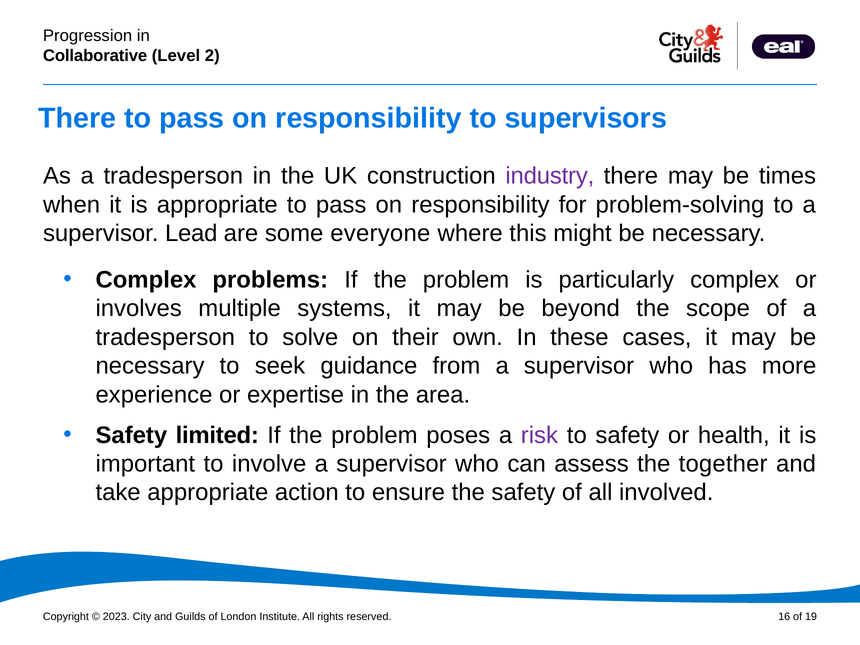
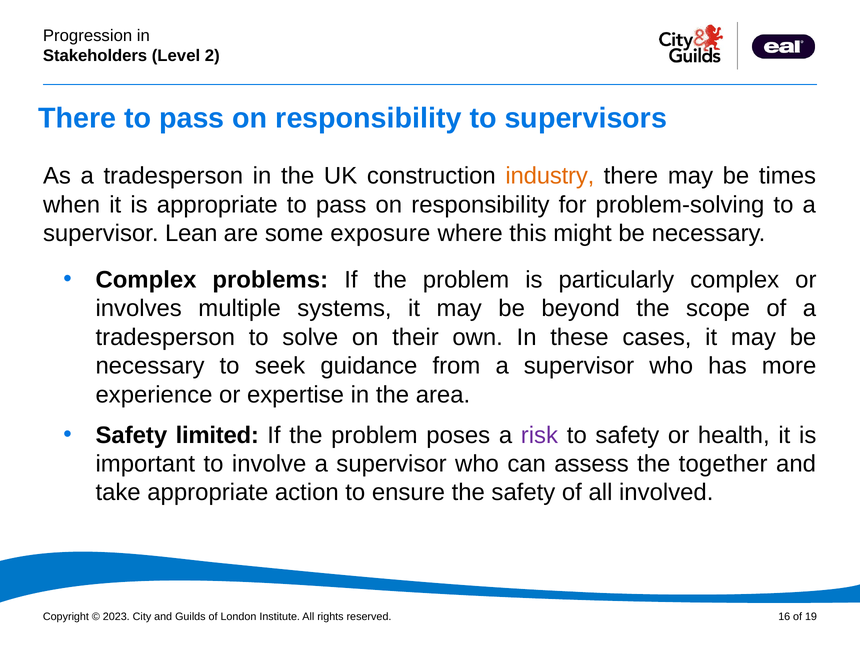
Collaborative: Collaborative -> Stakeholders
industry colour: purple -> orange
Lead: Lead -> Lean
everyone: everyone -> exposure
